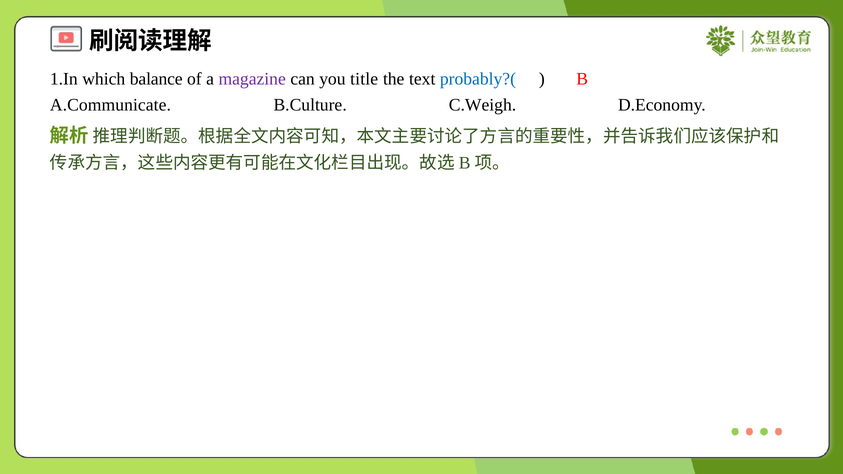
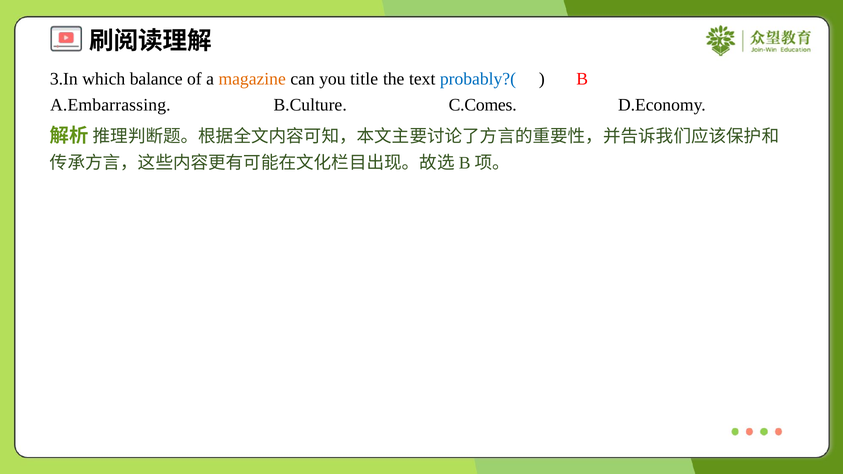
1.In: 1.In -> 3.In
magazine colour: purple -> orange
A.Communicate: A.Communicate -> A.Embarrassing
C.Weigh: C.Weigh -> C.Comes
